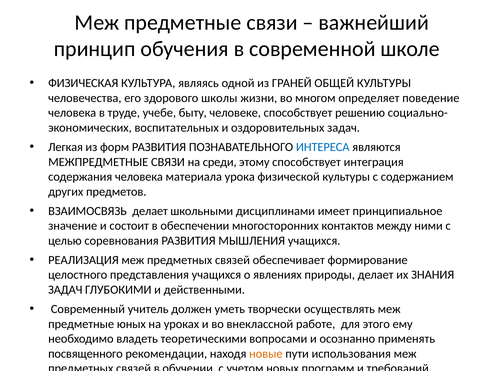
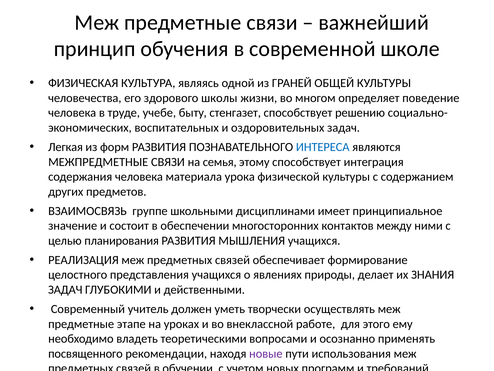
человеке: человеке -> стенгазет
среди: среди -> семья
ВЗАИМОСВЯЗЬ делает: делает -> группе
соревнования: соревнования -> планирования
юных: юных -> этапе
новые colour: orange -> purple
